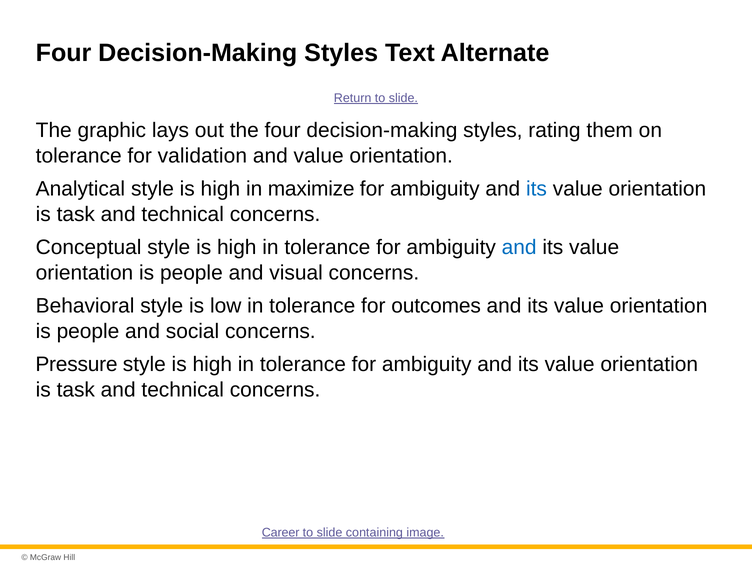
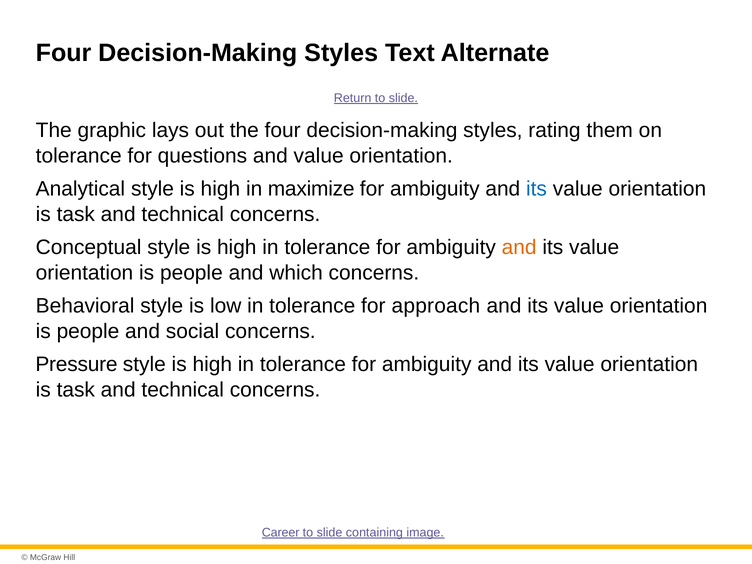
validation: validation -> questions
and at (519, 248) colour: blue -> orange
visual: visual -> which
outcomes: outcomes -> approach
